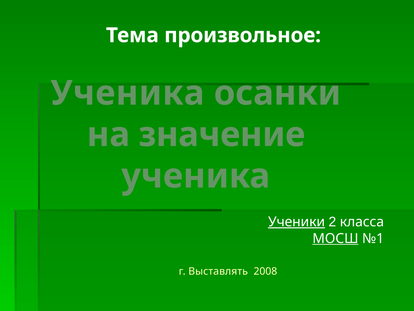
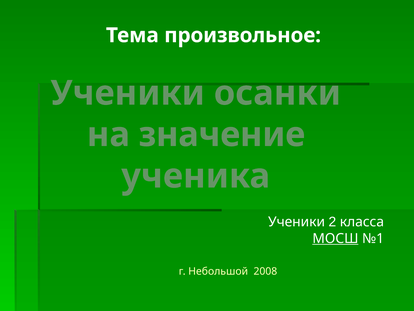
Ученика at (127, 93): Ученика -> Ученики
Ученики at (297, 221) underline: present -> none
Выставлять: Выставлять -> Небольшой
